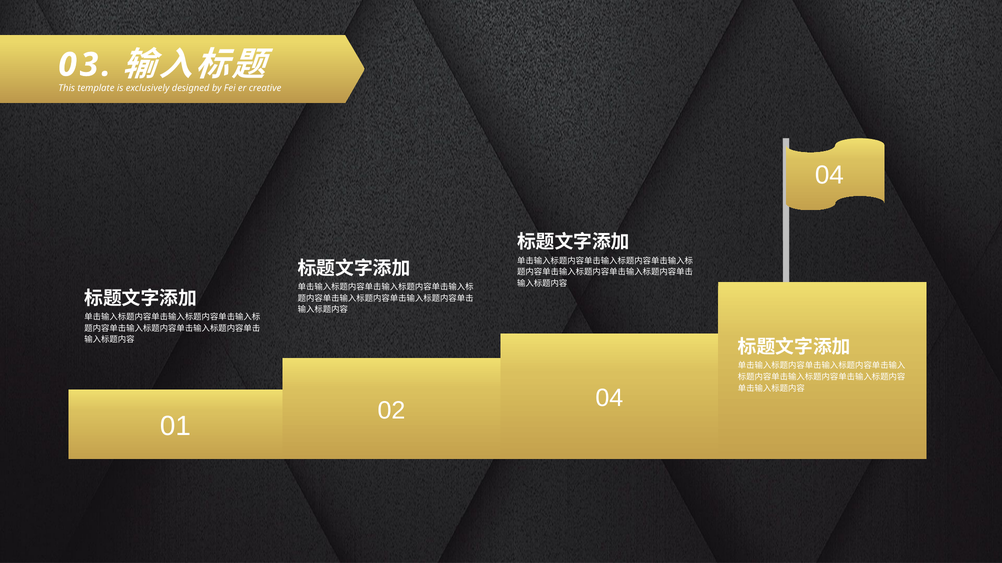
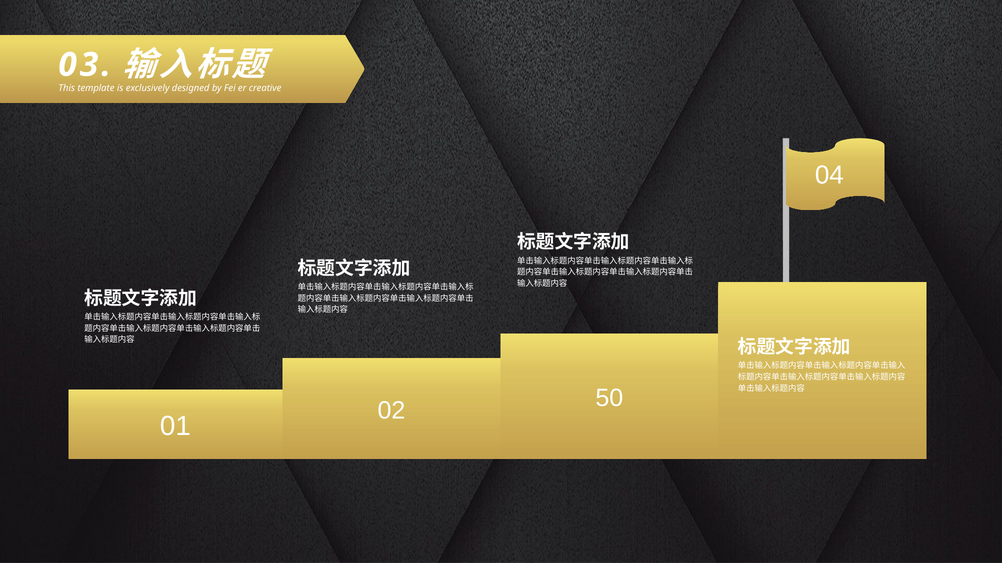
02 04: 04 -> 50
